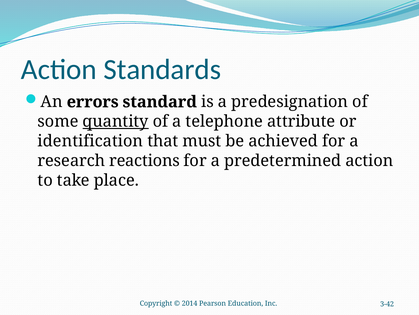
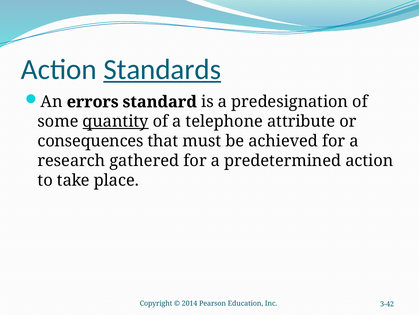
Standards underline: none -> present
identification: identification -> consequences
reactions: reactions -> gathered
